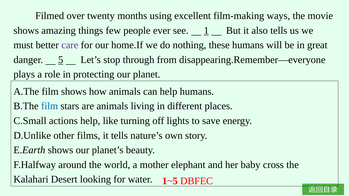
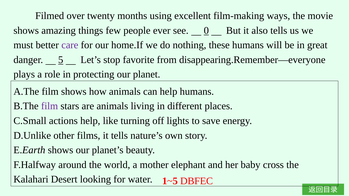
1: 1 -> 0
through: through -> favorite
film at (50, 106) colour: blue -> purple
